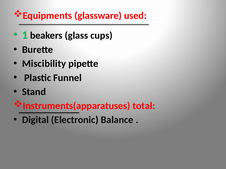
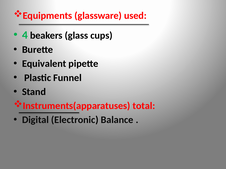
1: 1 -> 4
Miscibility: Miscibility -> Equivalent
